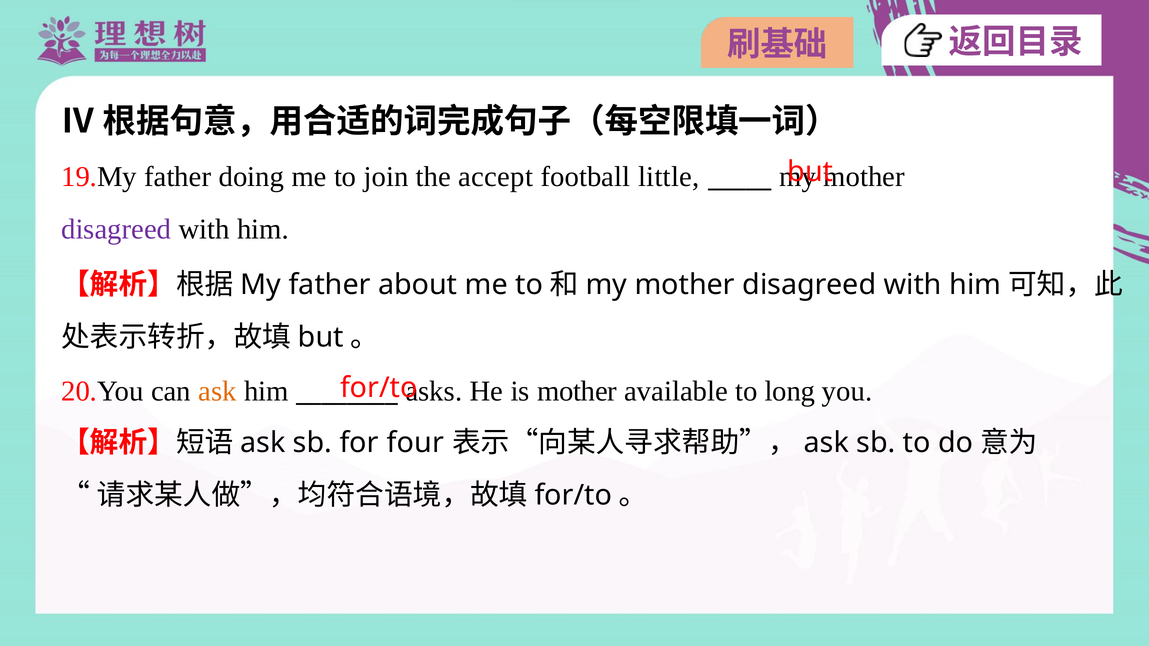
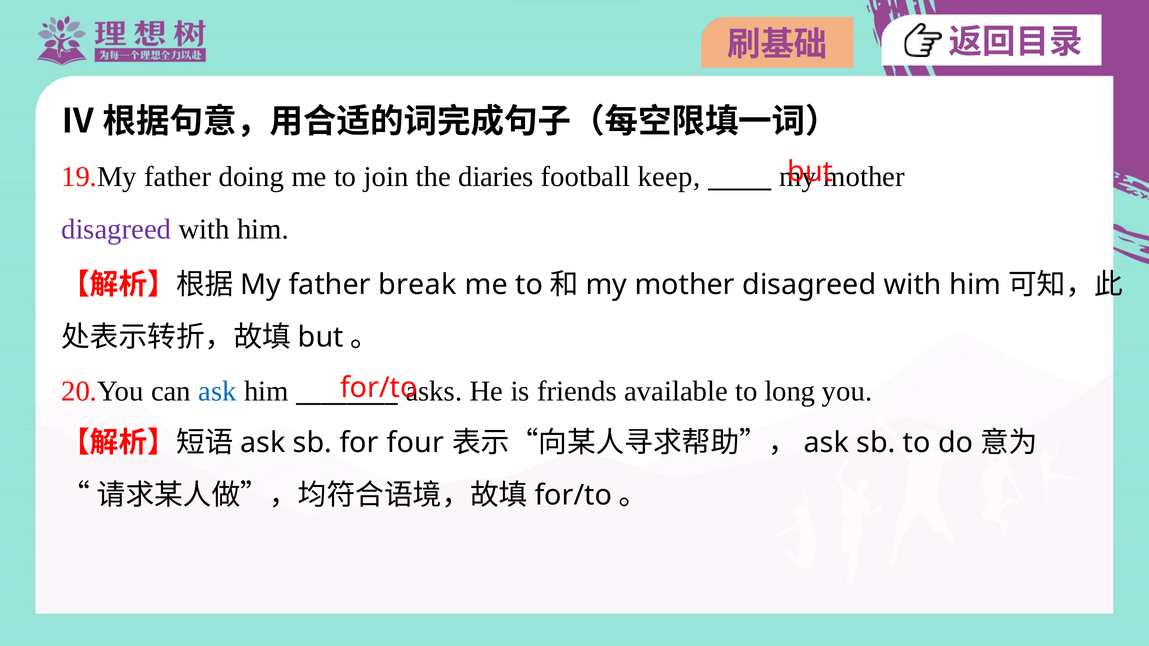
accept: accept -> diaries
little: little -> keep
about: about -> break
ask at (217, 391) colour: orange -> blue
is mother: mother -> friends
